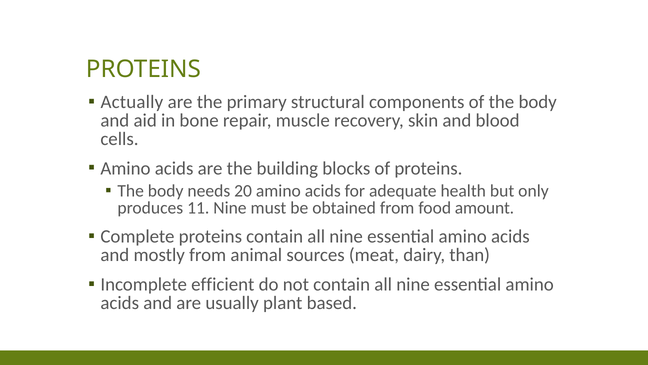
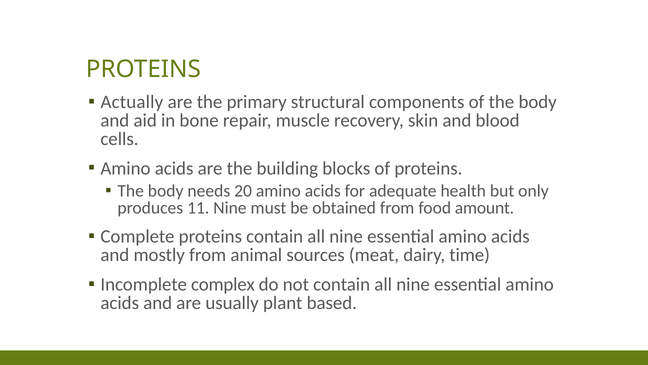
than: than -> time
efficient: efficient -> complex
